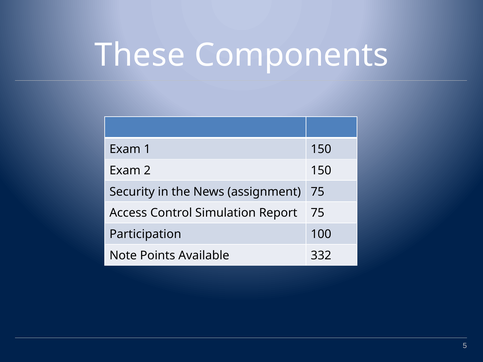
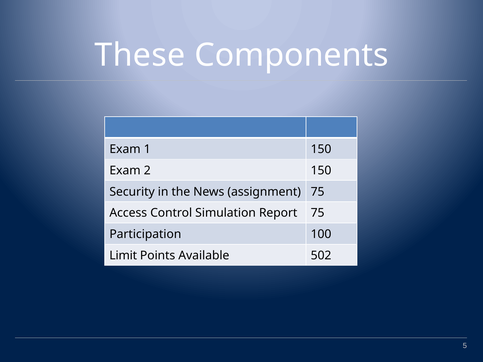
Note: Note -> Limit
332: 332 -> 502
